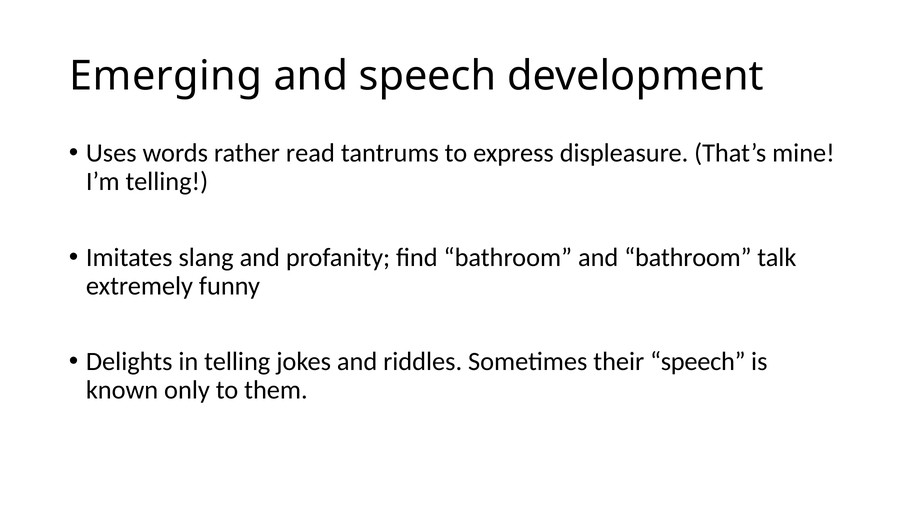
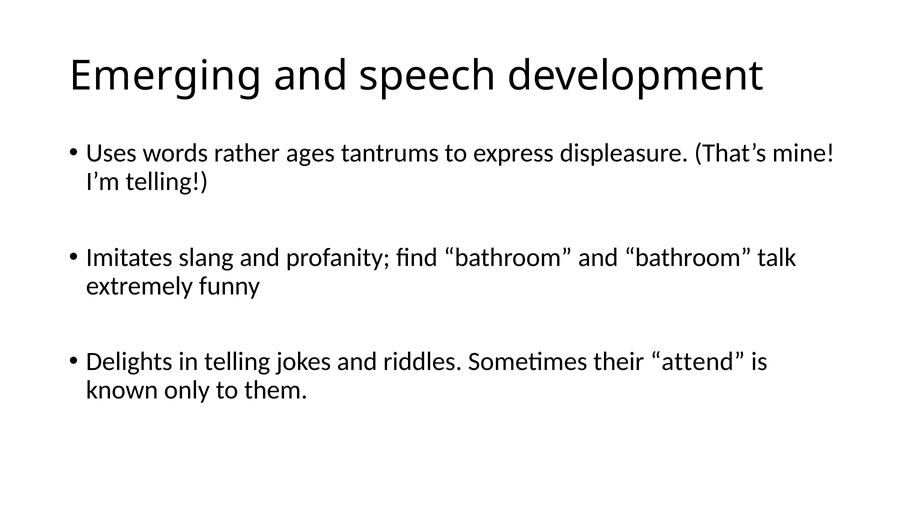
read: read -> ages
their speech: speech -> attend
